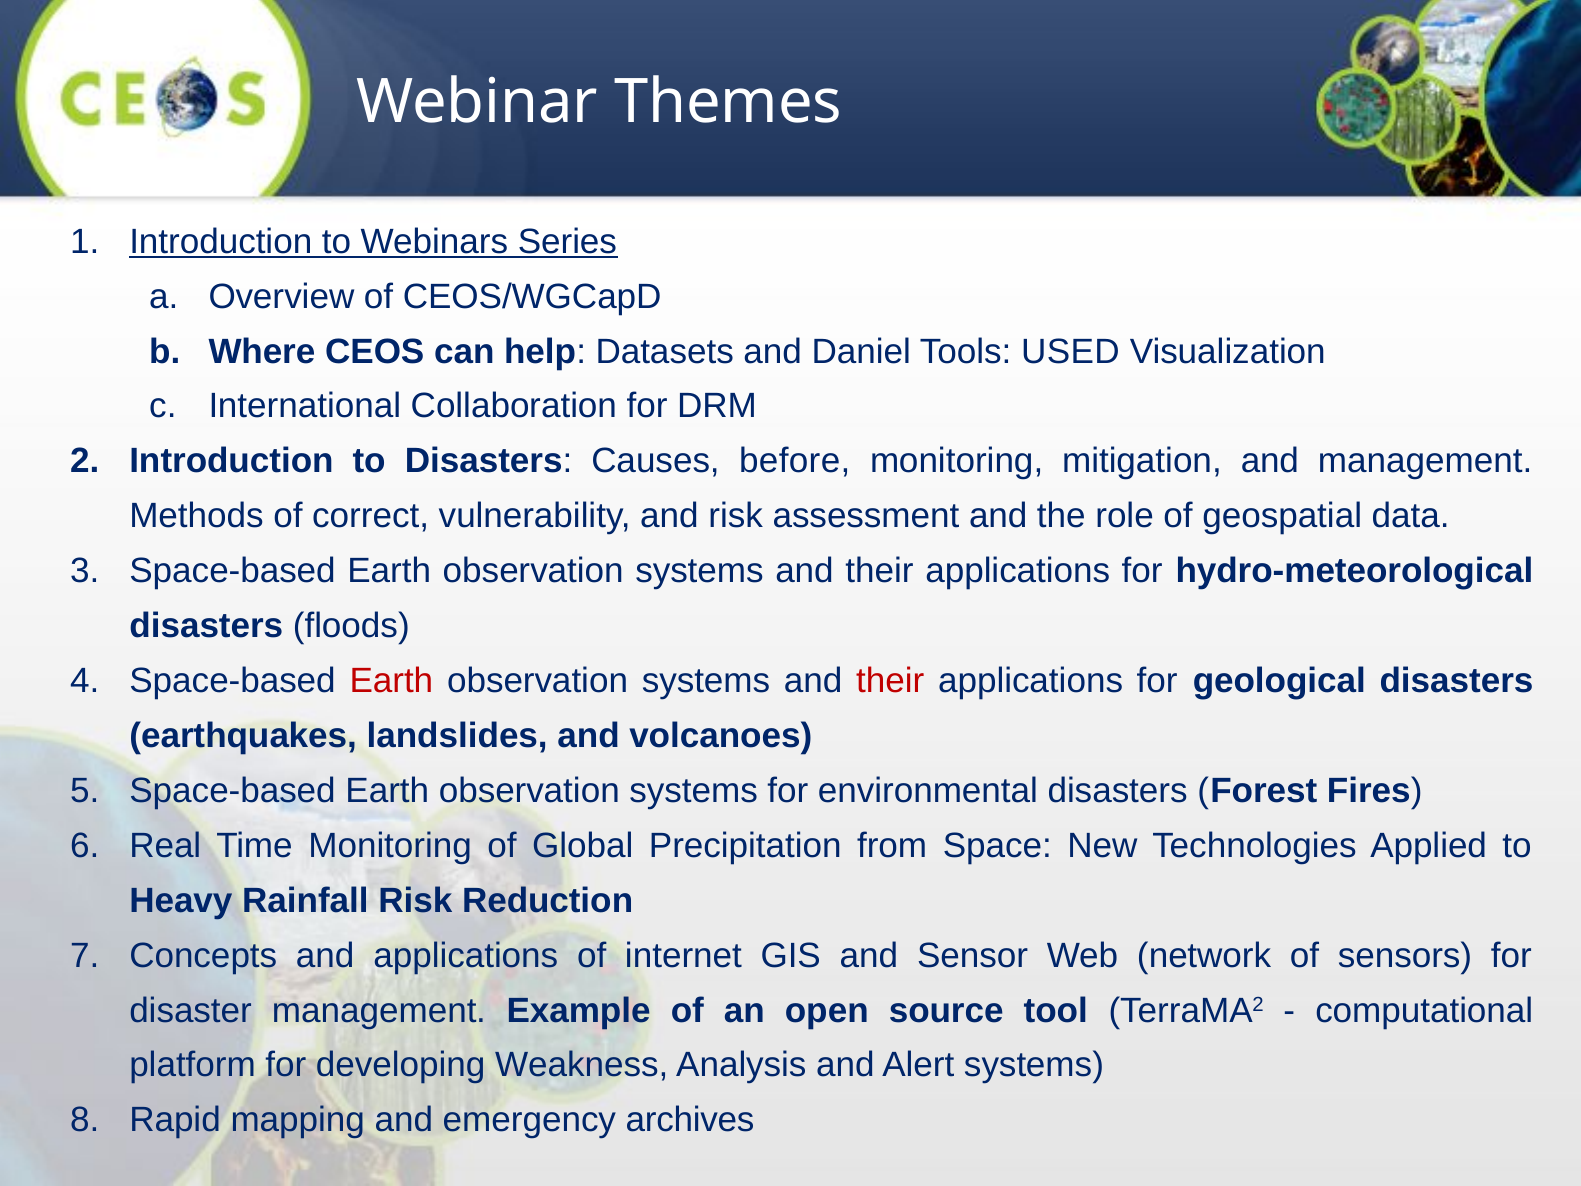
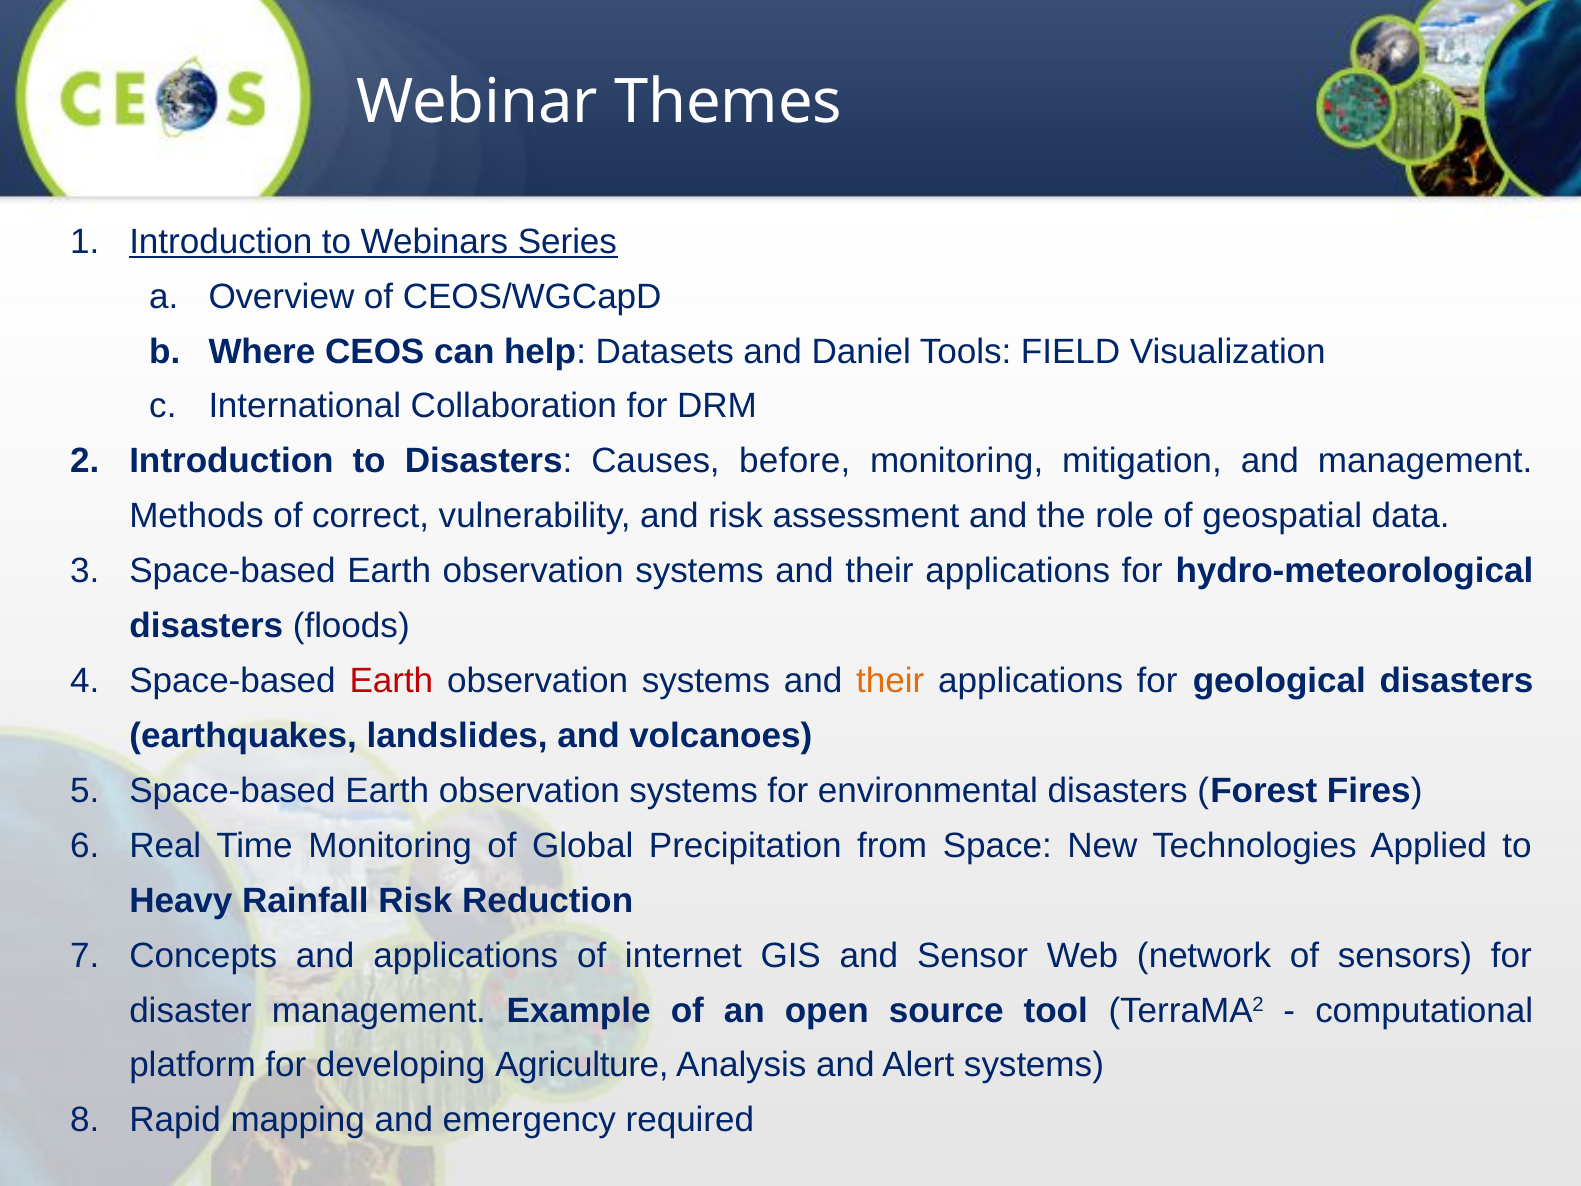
USED: USED -> FIELD
their at (890, 681) colour: red -> orange
Weakness: Weakness -> Agriculture
archives: archives -> required
